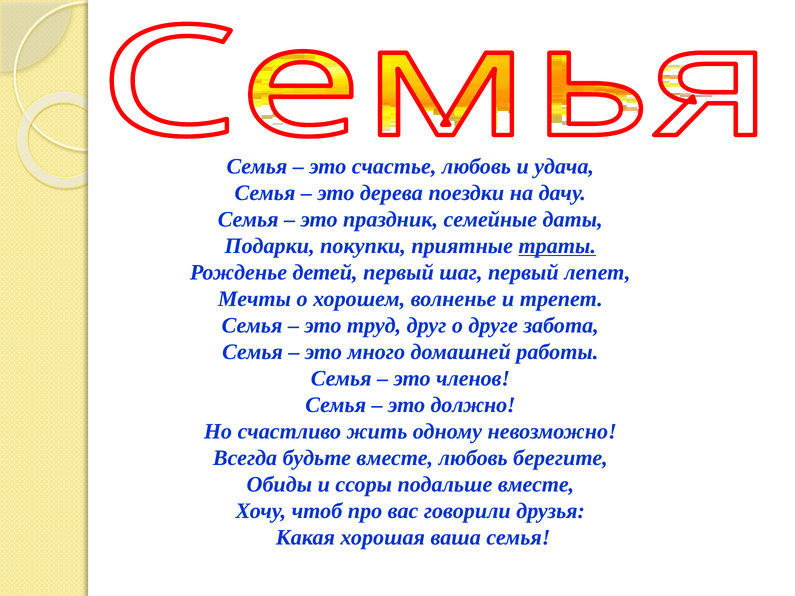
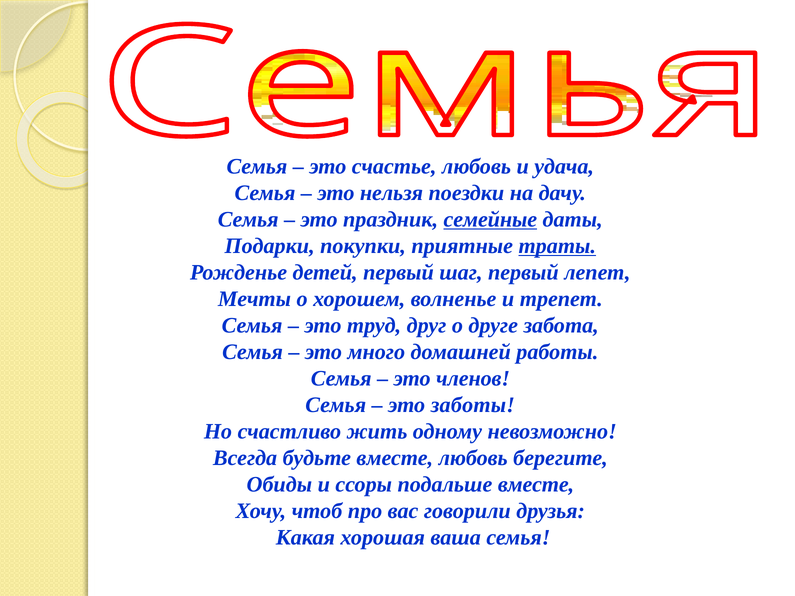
дерева: дерева -> нельзя
семейные underline: none -> present
должно: должно -> заботы
